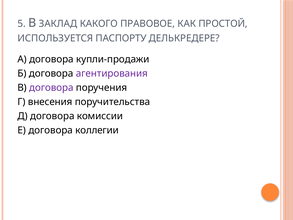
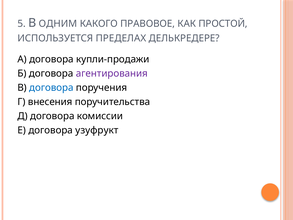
ЗАКЛАД: ЗАКЛАД -> ОДНИМ
ПАСПОРТУ: ПАСПОРТУ -> ПРЕДЕЛАХ
договора at (51, 88) colour: purple -> blue
коллегии: коллегии -> узуфрукт
